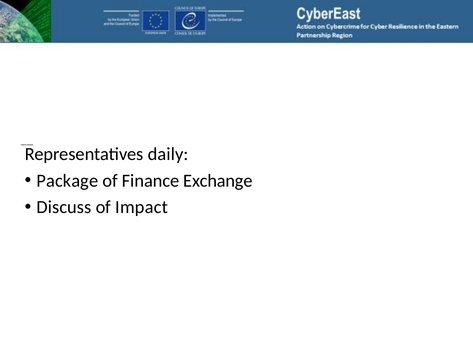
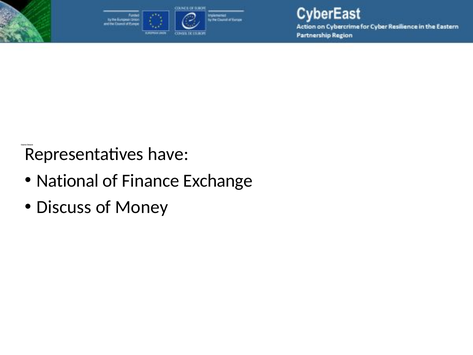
daily: daily -> have
Package: Package -> National
Impact: Impact -> Money
